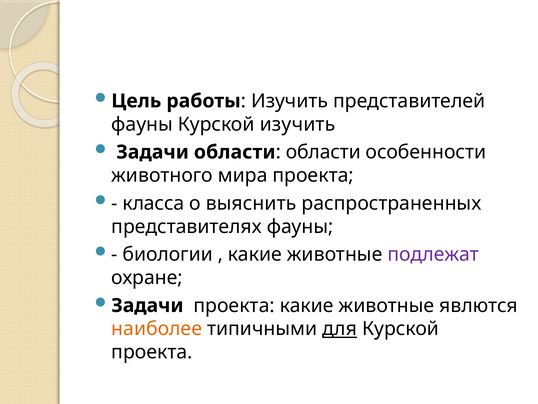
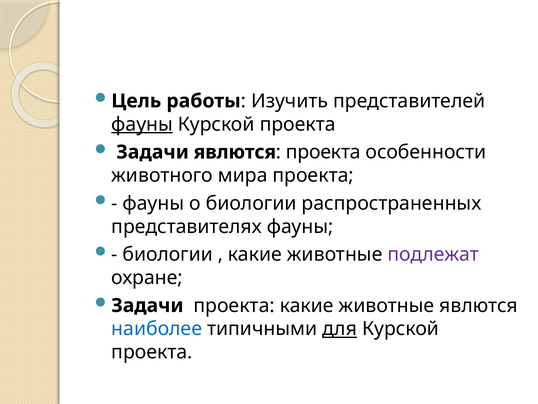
фауны at (142, 124) underline: none -> present
изучить at (298, 124): изучить -> проекта
Задачи области: области -> явлются
области at (323, 152): области -> проекта
класса at (153, 203): класса -> фауны
о выяснить: выяснить -> биологии
наиболее colour: orange -> blue
